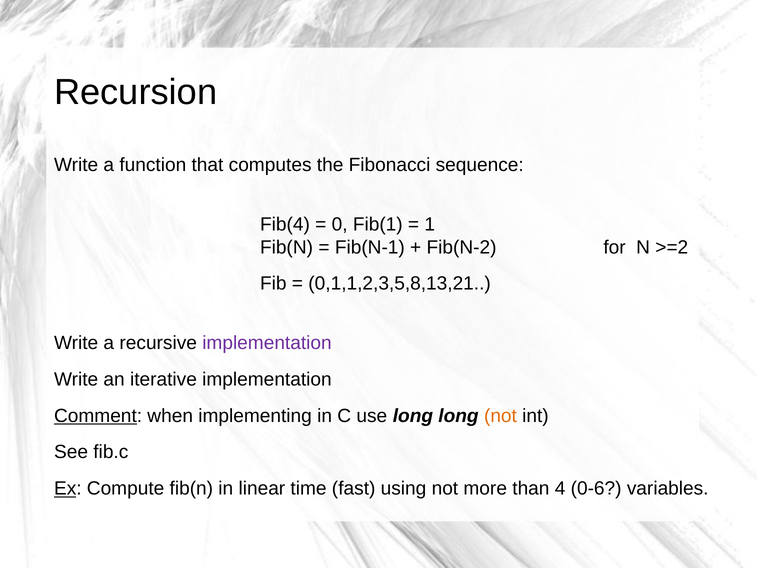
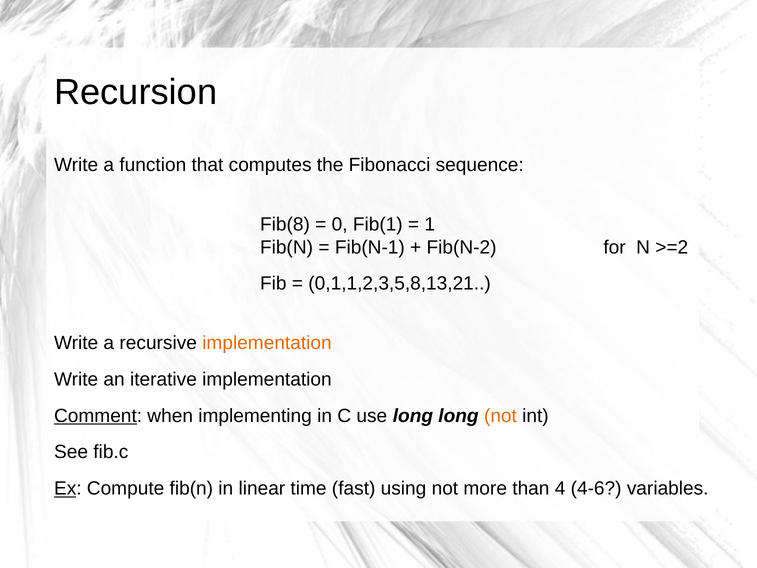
Fib(4: Fib(4 -> Fib(8
implementation at (267, 343) colour: purple -> orange
0-6: 0-6 -> 4-6
